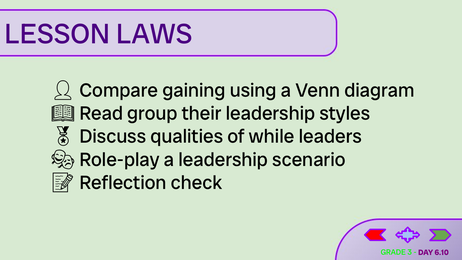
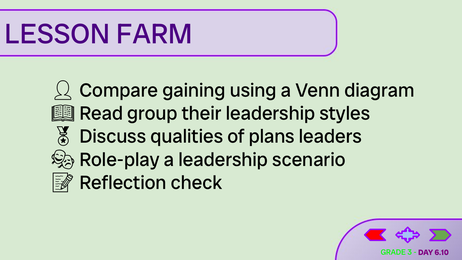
LAWS: LAWS -> FARM
while: while -> plans
